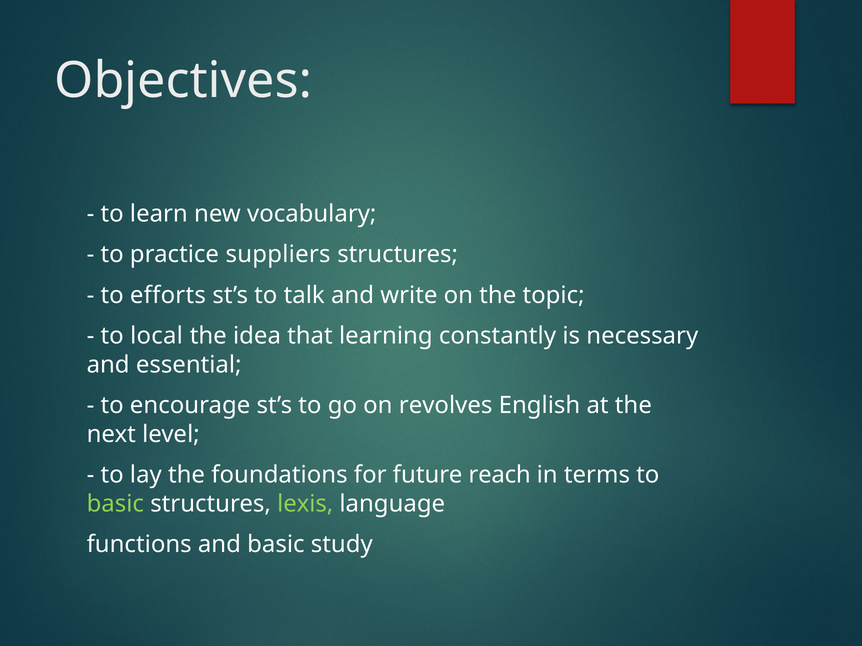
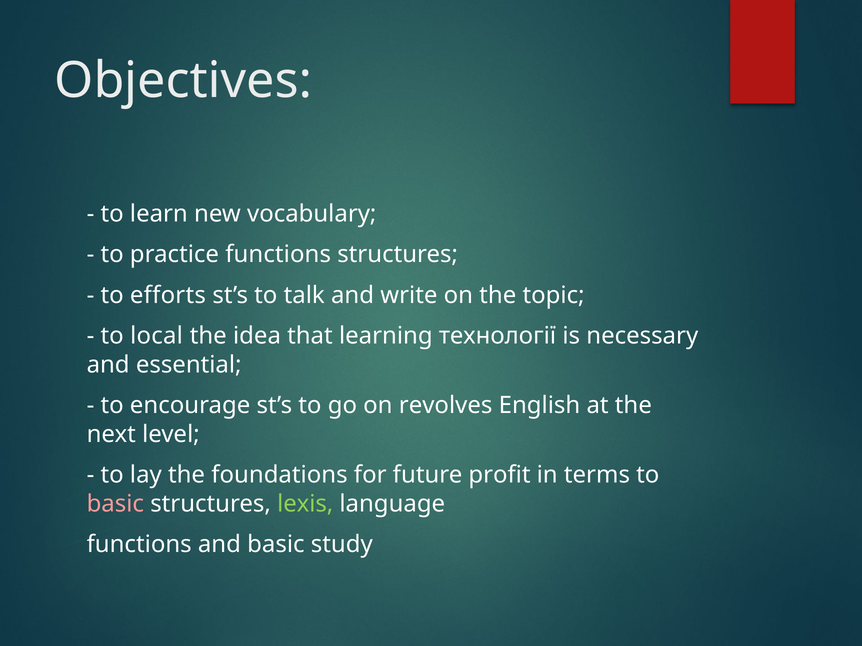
practice suppliers: suppliers -> functions
constantly: constantly -> технології
reach: reach -> profit
basic at (115, 504) colour: light green -> pink
